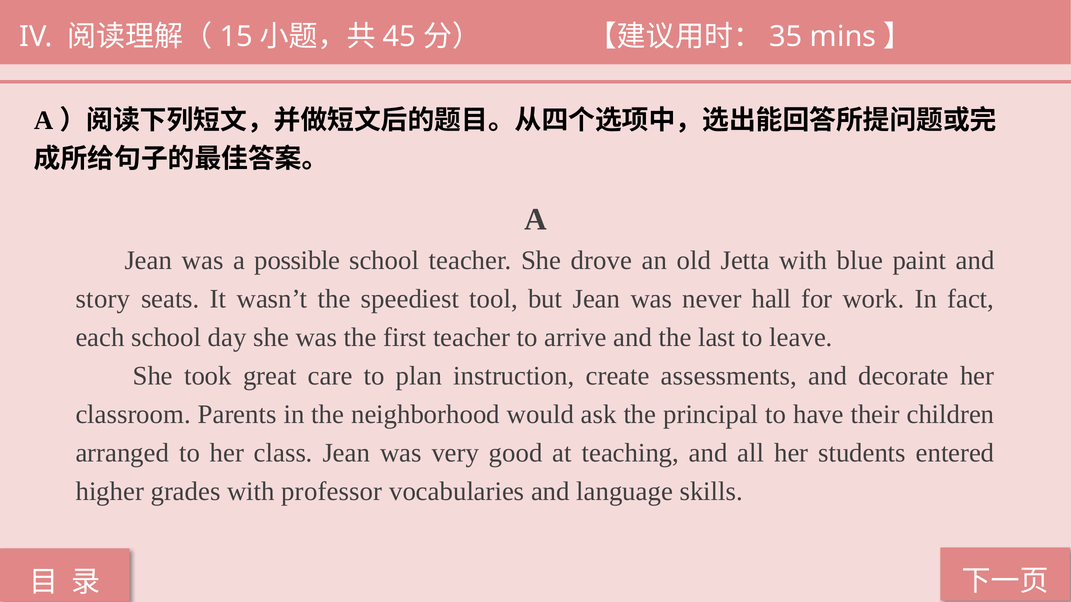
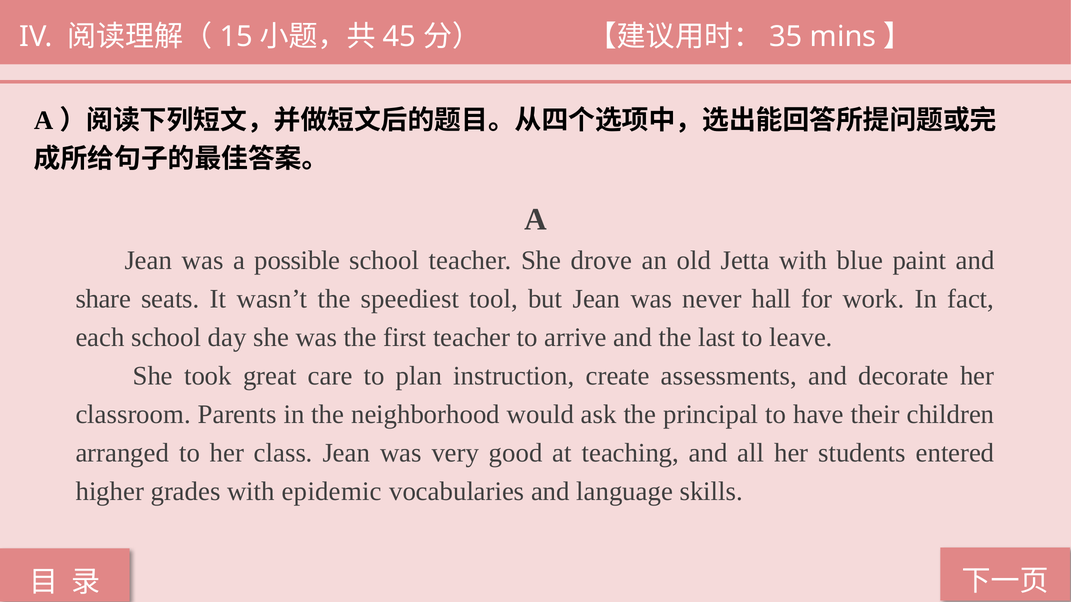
story: story -> share
professor: professor -> epidemic
